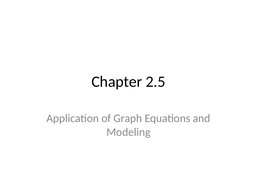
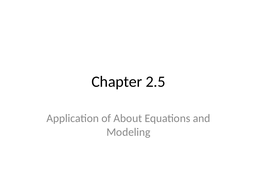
Graph: Graph -> About
